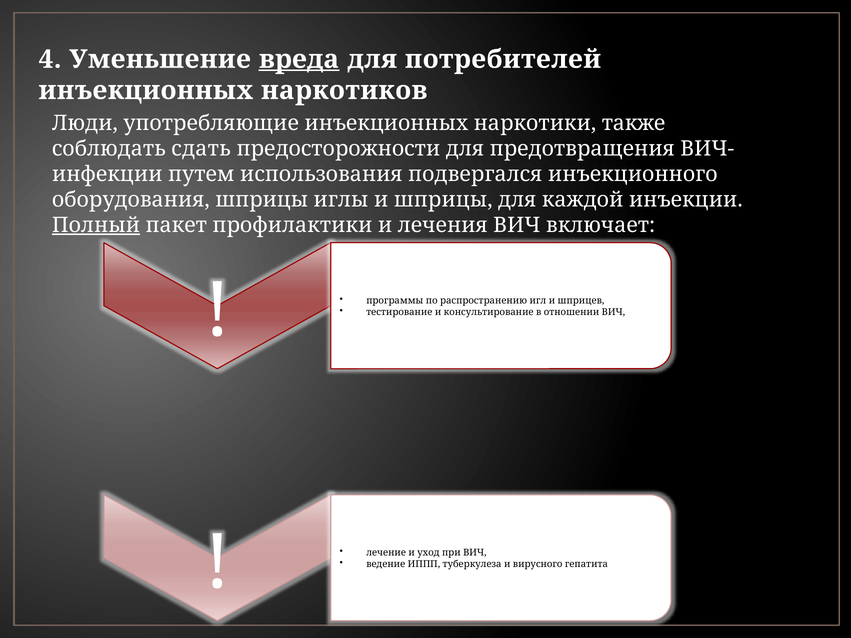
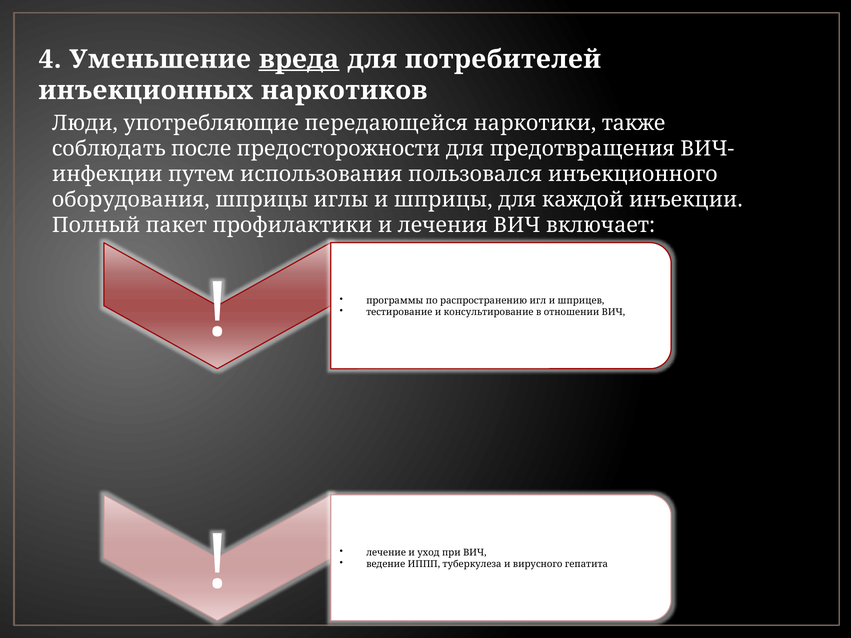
употребляющие инъекционных: инъекционных -> передающейся
сдать: сдать -> после
подвергался: подвергался -> пользовался
Полный underline: present -> none
